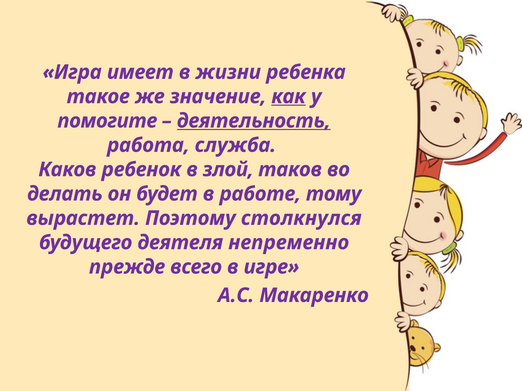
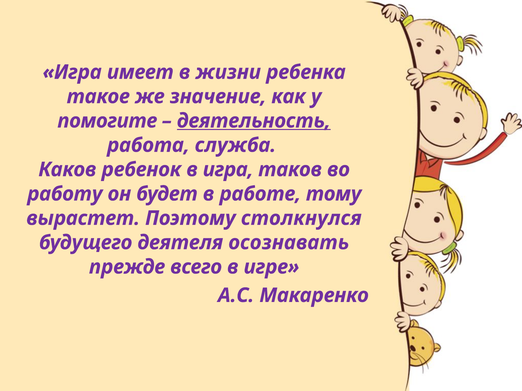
как underline: present -> none
в злой: злой -> игра
делать: делать -> работу
непременно: непременно -> осознавать
